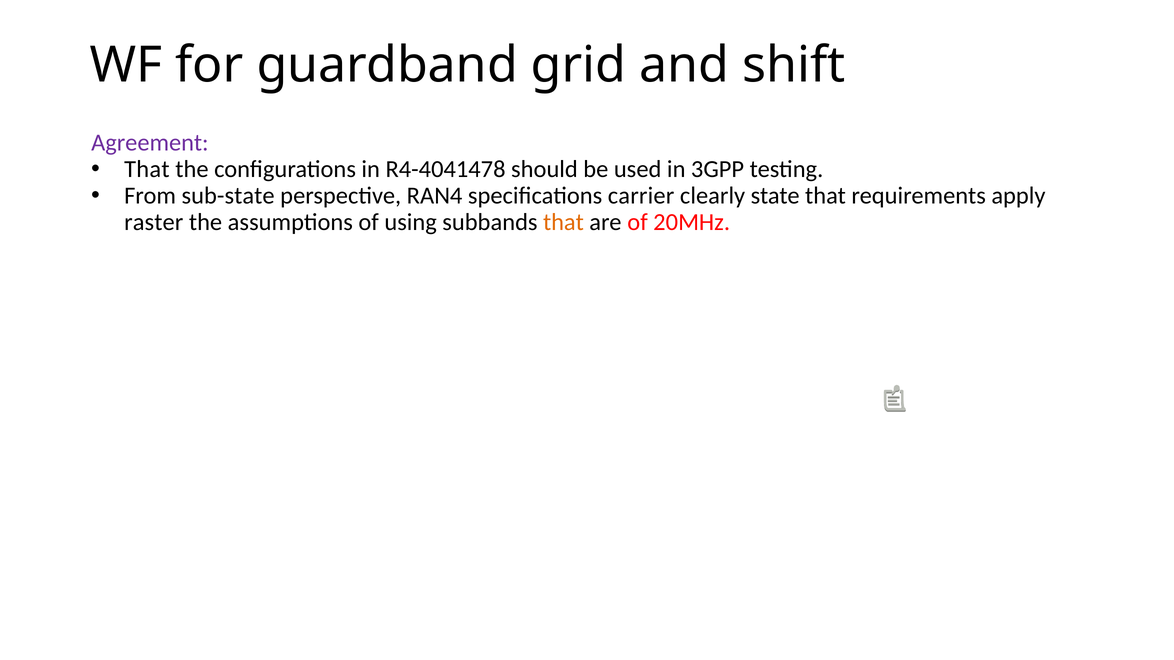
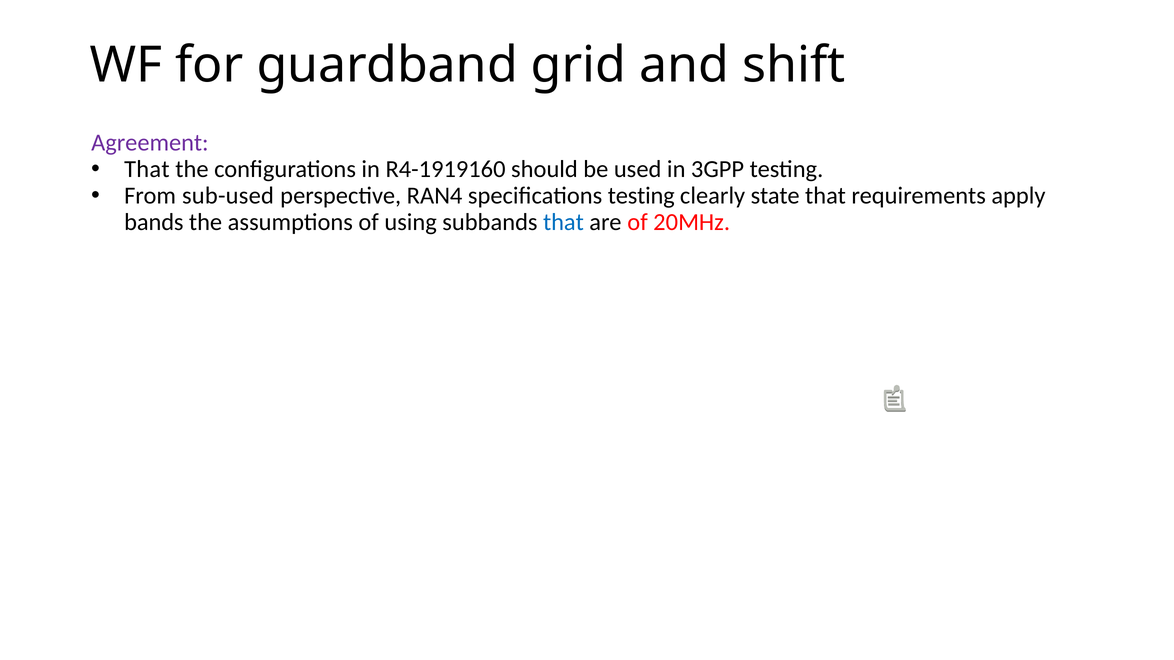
R4-4041478: R4-4041478 -> R4-1919160
sub-state: sub-state -> sub-used
specifications carrier: carrier -> testing
raster: raster -> bands
that at (563, 222) colour: orange -> blue
